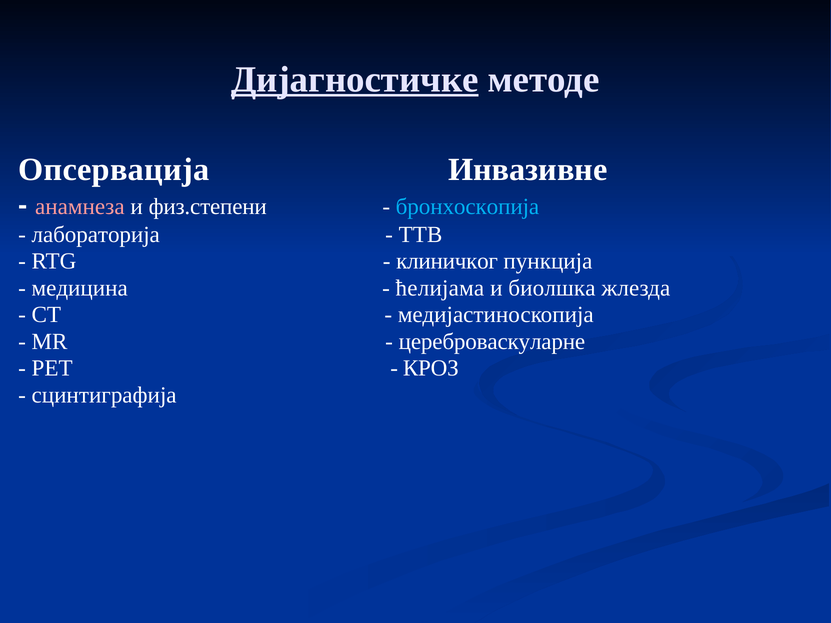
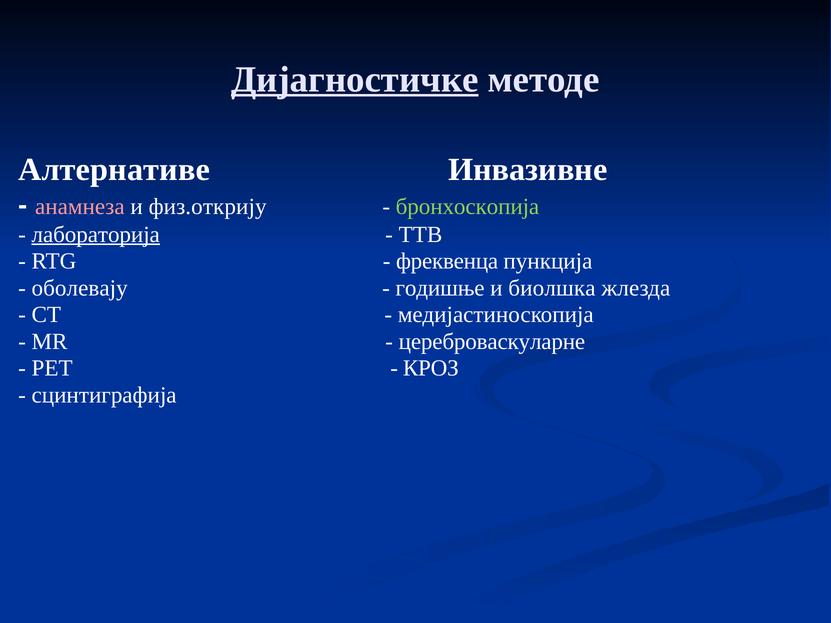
Опсервација: Опсервација -> Алтернативе
физ.степени: физ.степени -> физ.открију
бронхоскопија colour: light blue -> light green
лабораторија underline: none -> present
клиничког: клиничког -> фреквенца
медицина: медицина -> оболевају
ћелијама: ћелијама -> годишње
